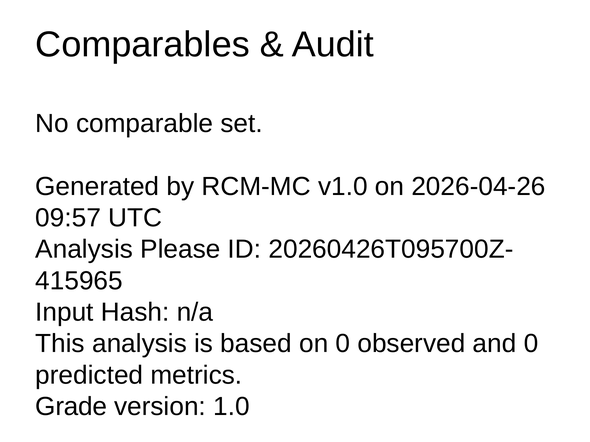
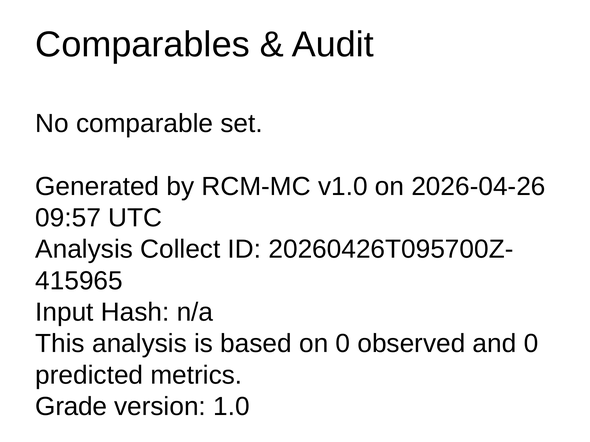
Please: Please -> Collect
